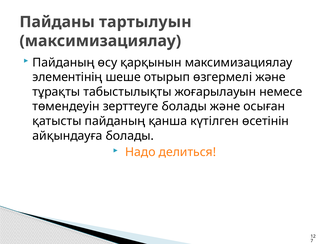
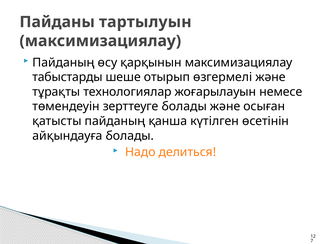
элементінің: элементінің -> табыстарды
табыстылықты: табыстылықты -> технологиялар
